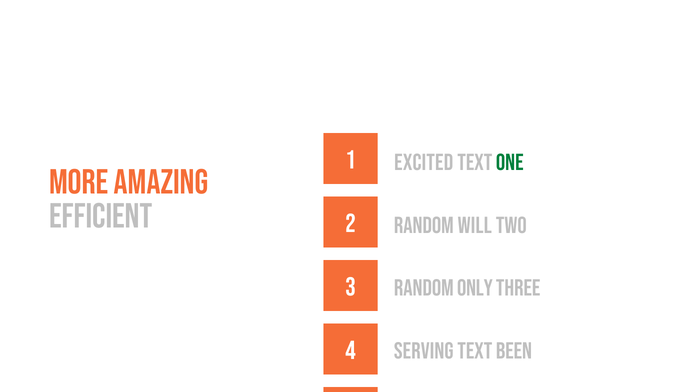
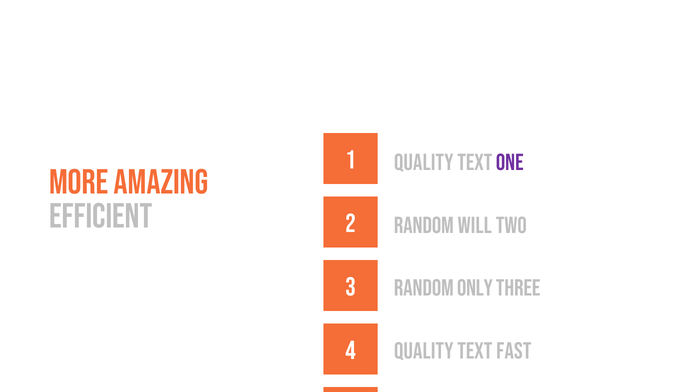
1 EXCITED: EXCITED -> QUALITY
ONE colour: green -> purple
SERVING at (424, 351): SERVING -> QUALITY
BEEN: BEEN -> FAST
